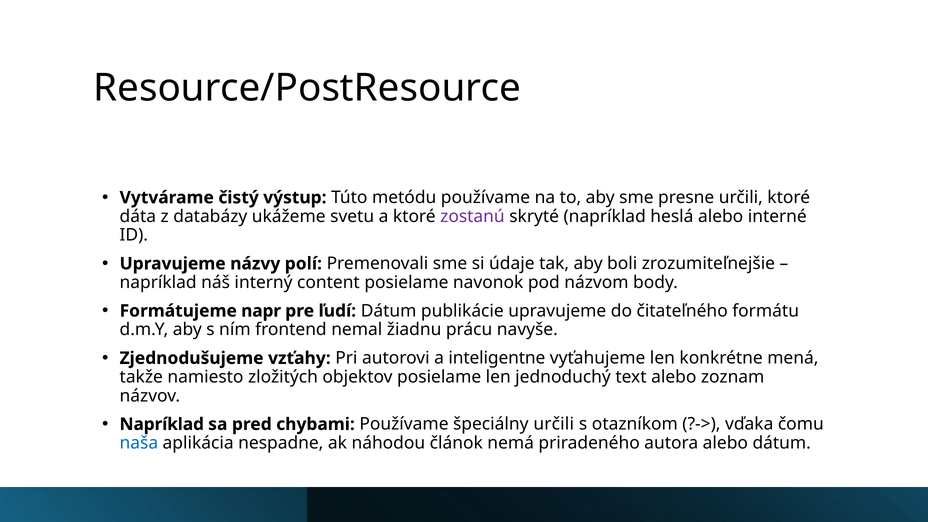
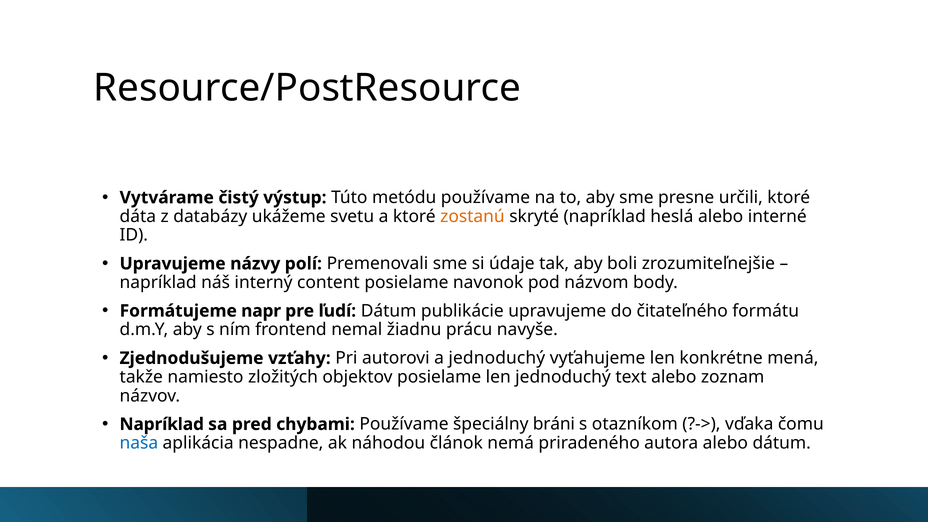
zostanú colour: purple -> orange
a inteligentne: inteligentne -> jednoduchý
špeciálny určili: určili -> bráni
